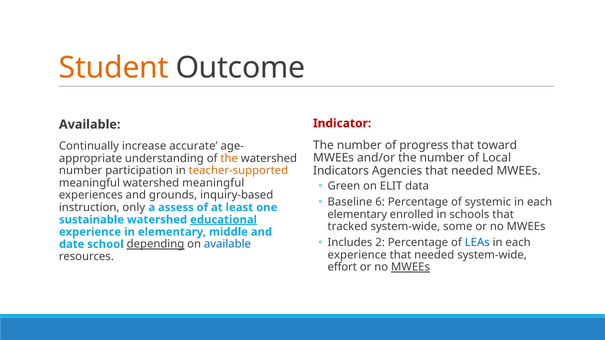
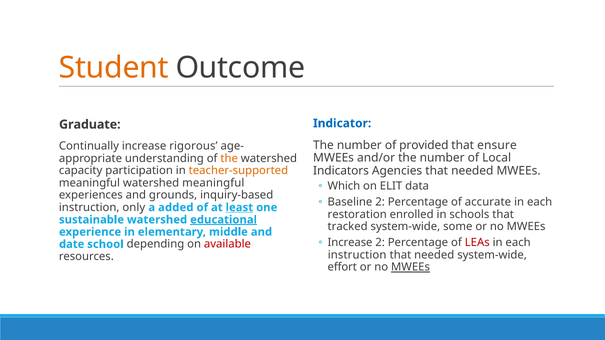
Indicator colour: red -> blue
Available at (90, 125): Available -> Graduate
progress: progress -> provided
toward: toward -> ensure
accurate: accurate -> rigorous
number at (81, 171): number -> capacity
Green: Green -> Which
Baseline 6: 6 -> 2
systemic: systemic -> accurate
assess: assess -> added
least underline: none -> present
elementary at (357, 215): elementary -> restoration
Includes at (350, 243): Includes -> Increase
LEAs colour: blue -> red
depending underline: present -> none
available at (227, 244) colour: blue -> red
experience at (357, 255): experience -> instruction
